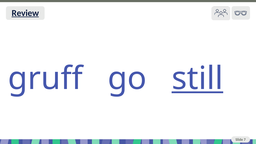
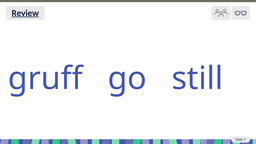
still underline: present -> none
